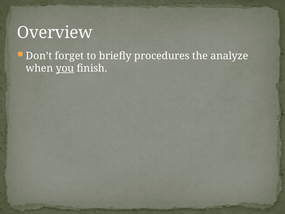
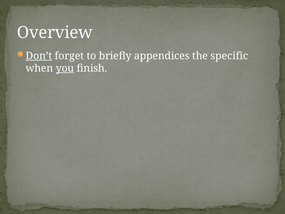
Don’t underline: none -> present
procedures: procedures -> appendices
analyze: analyze -> specific
